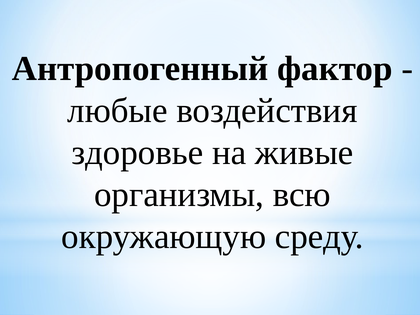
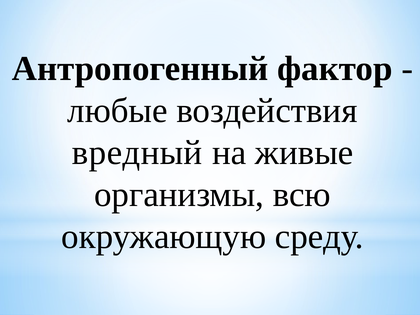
здоровье: здоровье -> вредный
